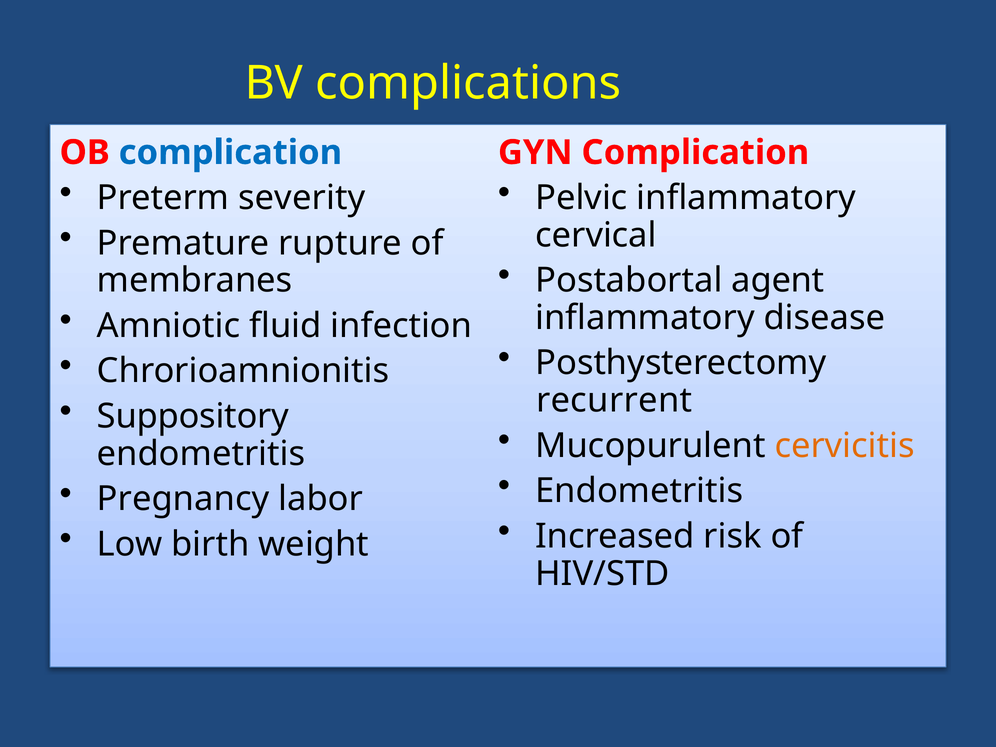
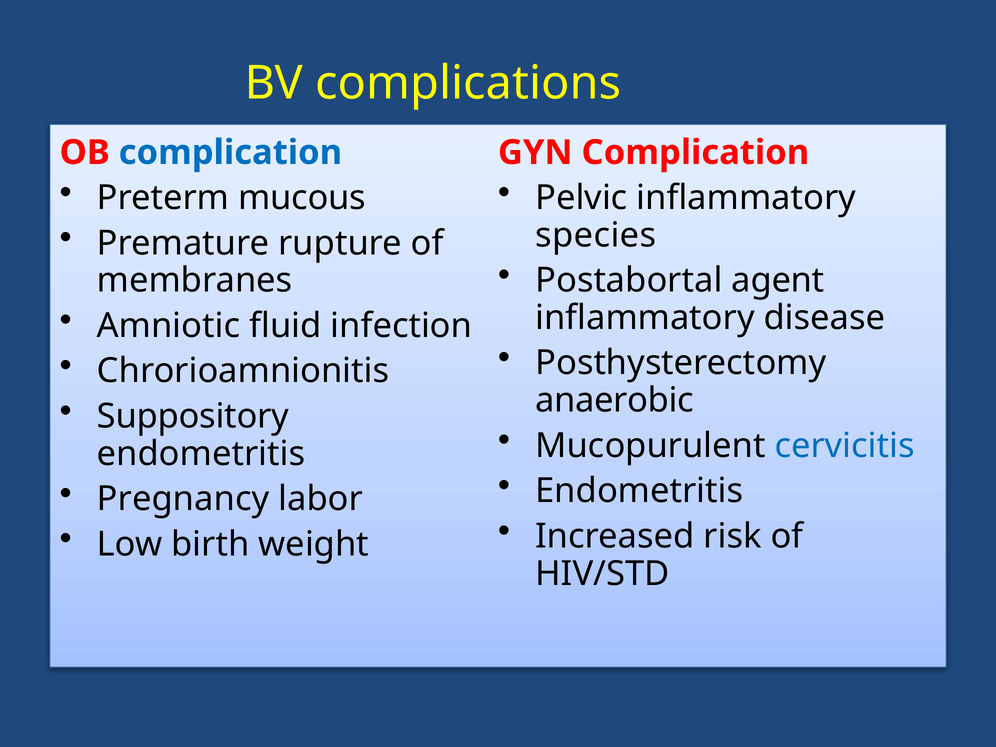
severity: severity -> mucous
cervical: cervical -> species
recurrent: recurrent -> anaerobic
cervicitis colour: orange -> blue
